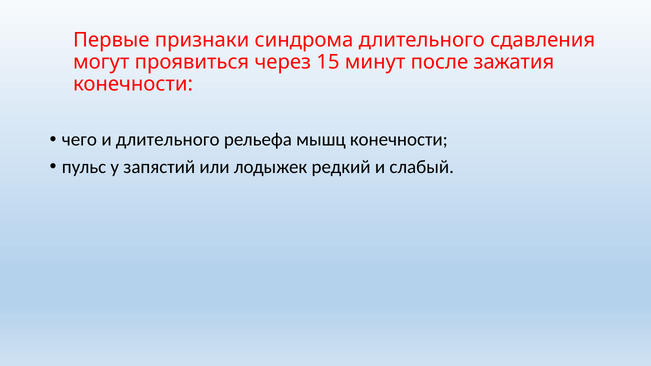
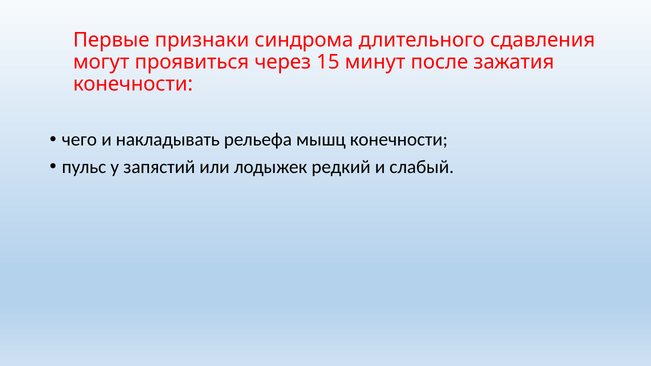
и длительного: длительного -> накладывать
